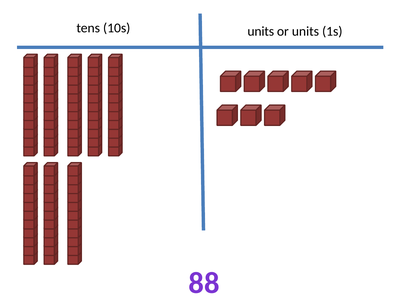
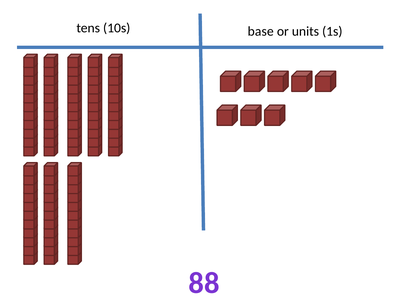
10s units: units -> base
